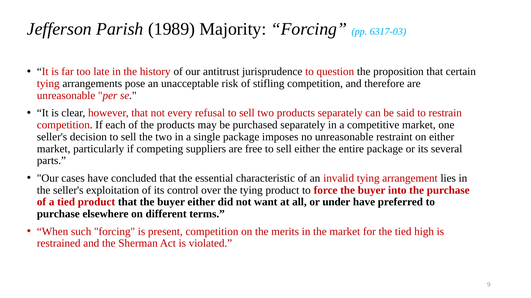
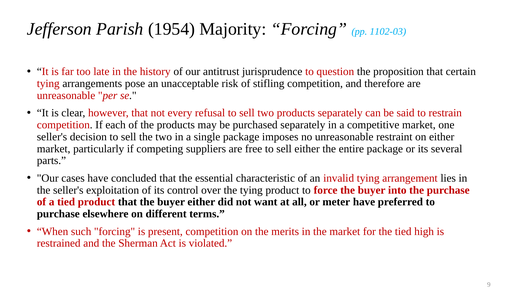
1989: 1989 -> 1954
6317-03: 6317-03 -> 1102-03
under: under -> meter
